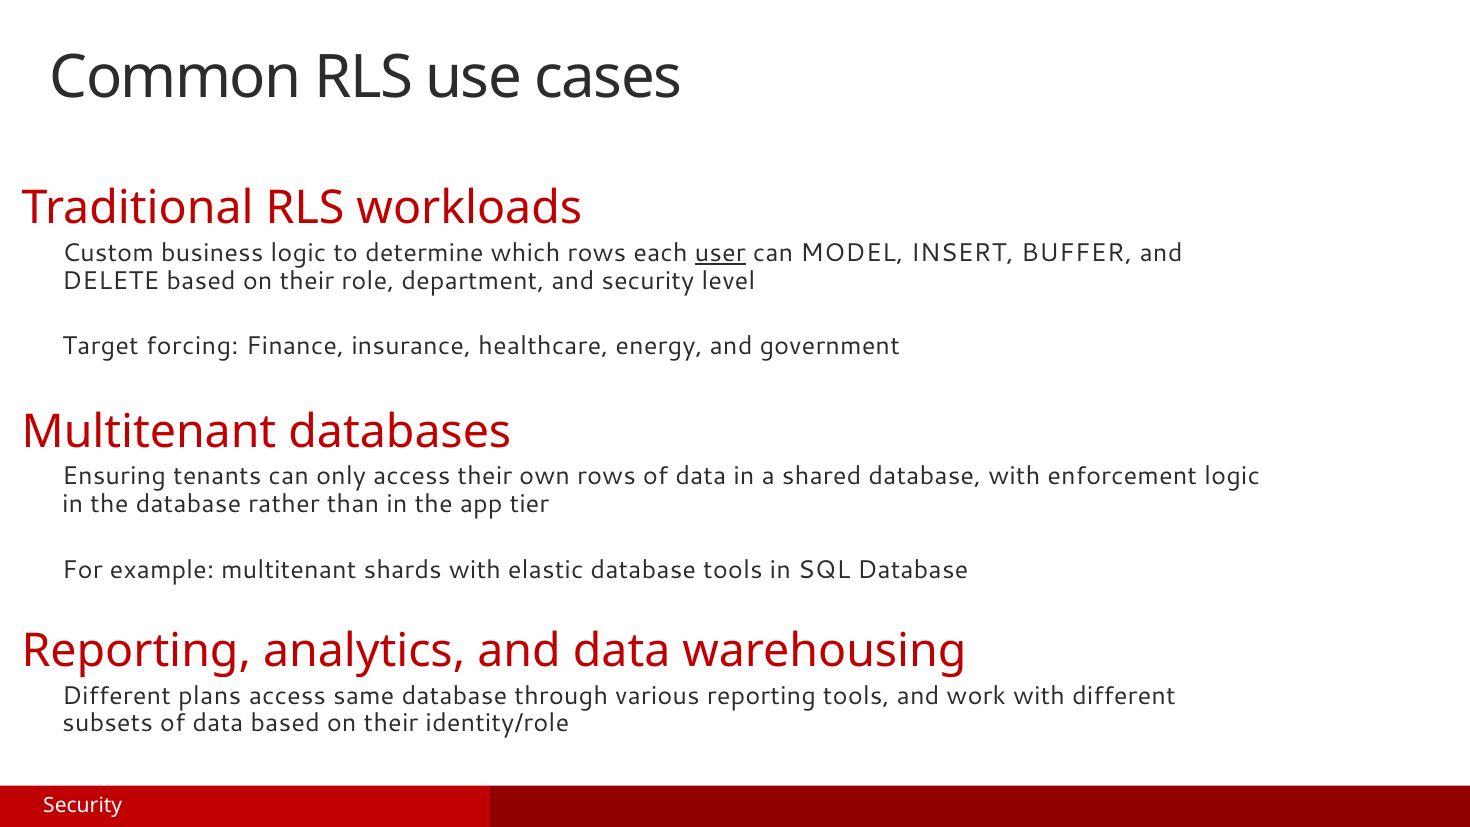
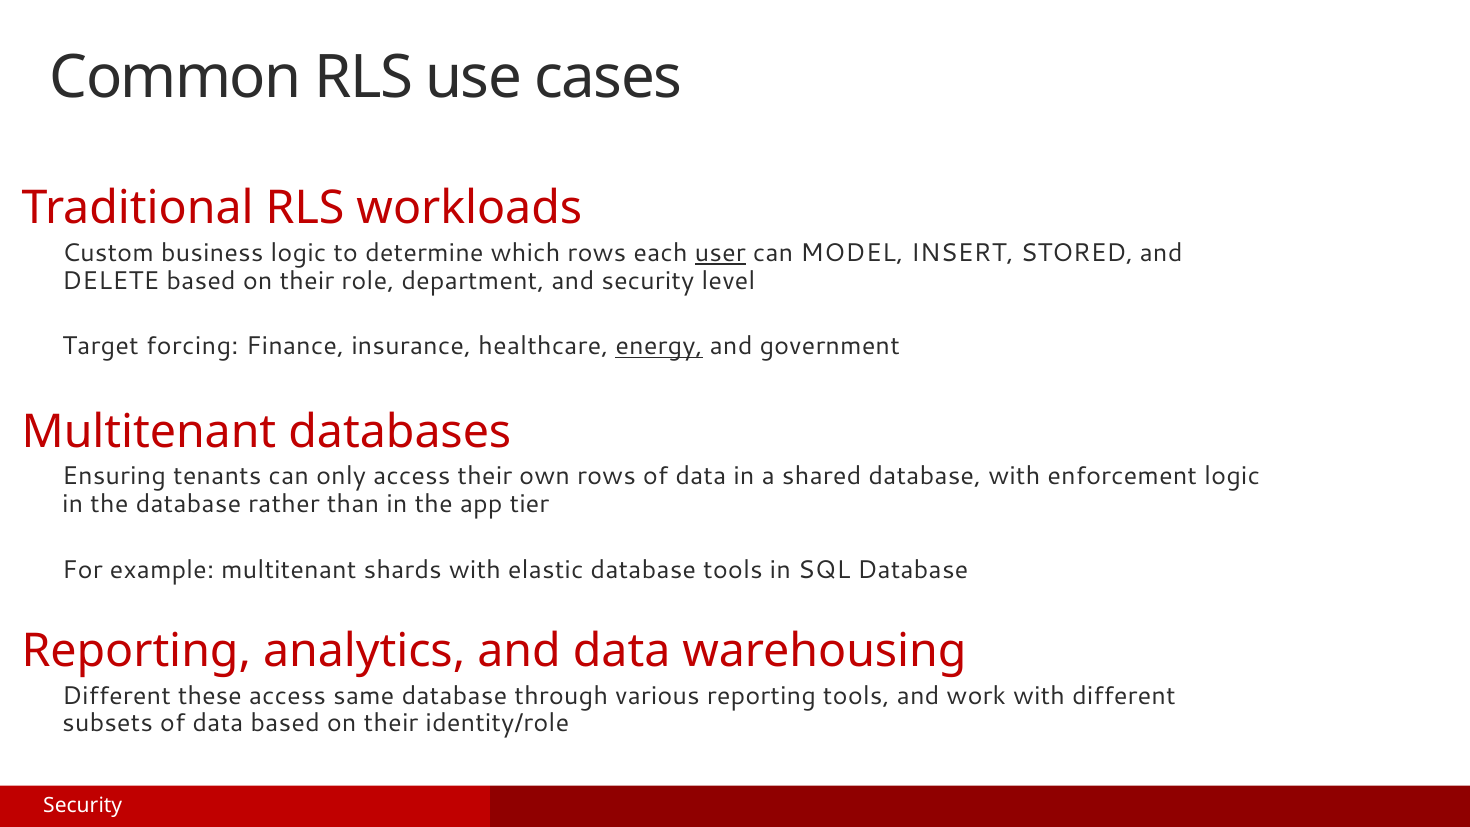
BUFFER: BUFFER -> STORED
energy underline: none -> present
plans: plans -> these
